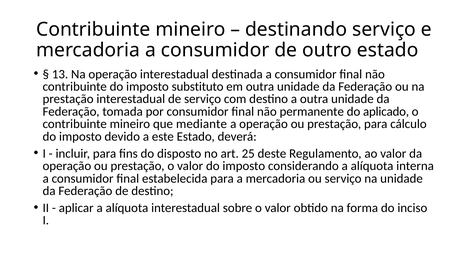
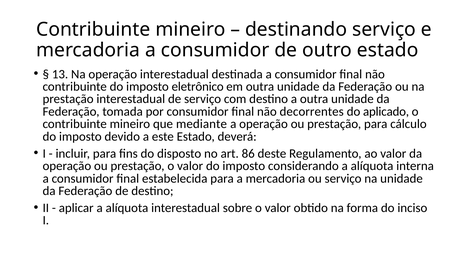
substituto: substituto -> eletrônico
permanente: permanente -> decorrentes
25: 25 -> 86
